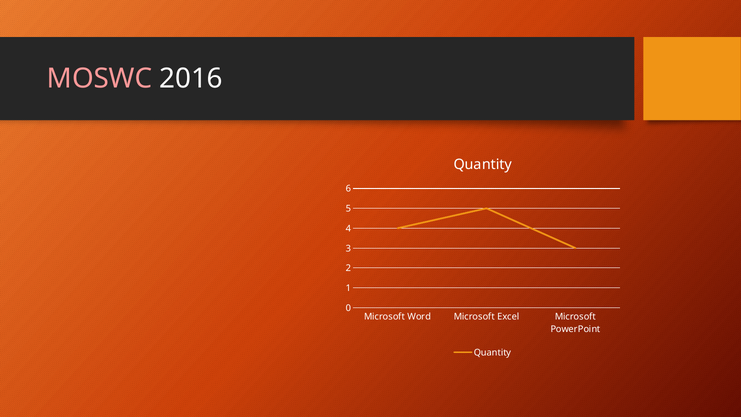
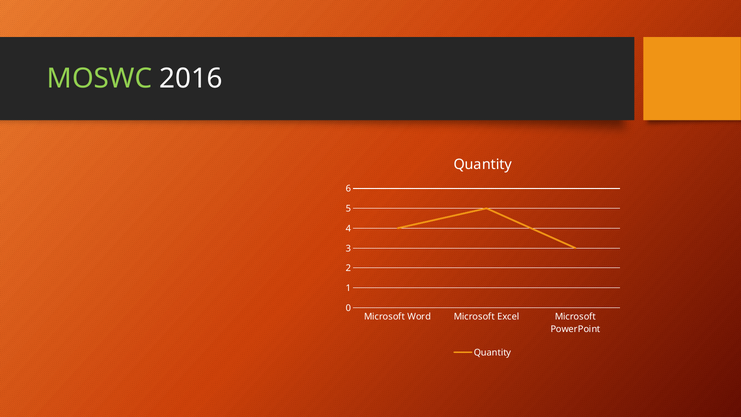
MOSWC colour: pink -> light green
